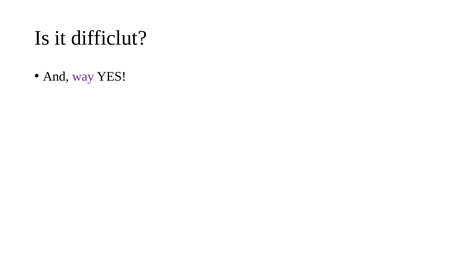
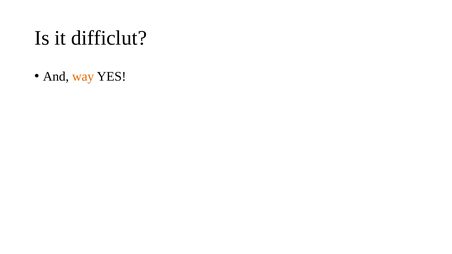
way colour: purple -> orange
